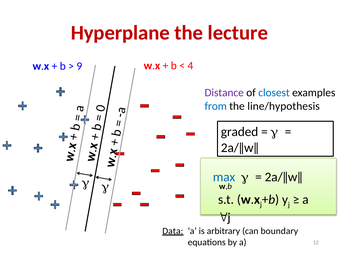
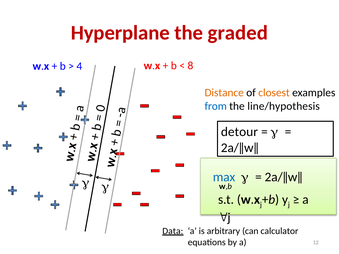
lecture: lecture -> graded
9: 9 -> 4
4: 4 -> 8
Distance colour: purple -> orange
closest colour: blue -> orange
graded: graded -> detour
boundary: boundary -> calculator
